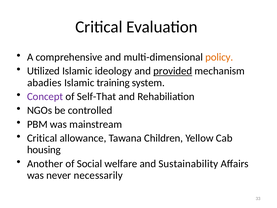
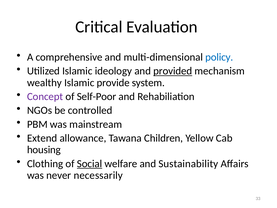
policy colour: orange -> blue
abadies: abadies -> wealthy
training: training -> provide
Self-That: Self-That -> Self-Poor
Critical at (42, 138): Critical -> Extend
Another: Another -> Clothing
Social underline: none -> present
